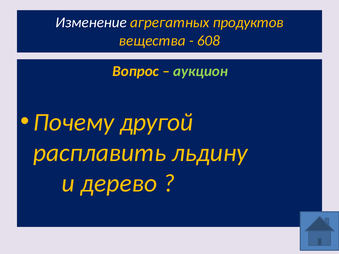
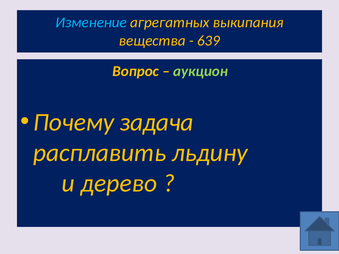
Изменение colour: white -> light blue
продуктов: продуктов -> выкипания
608: 608 -> 639
другой: другой -> задача
